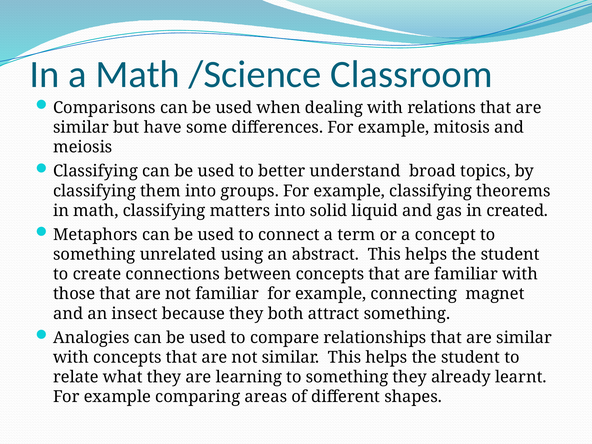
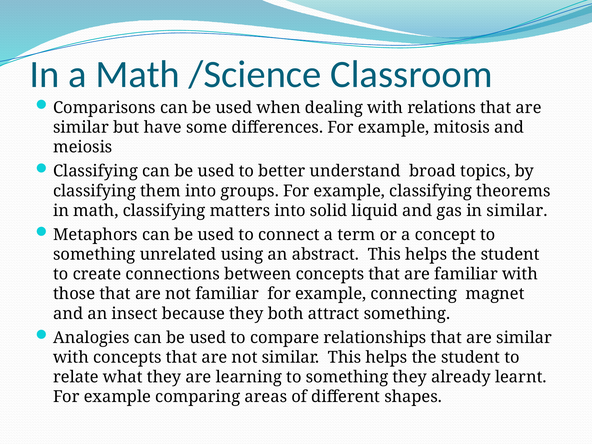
in created: created -> similar
